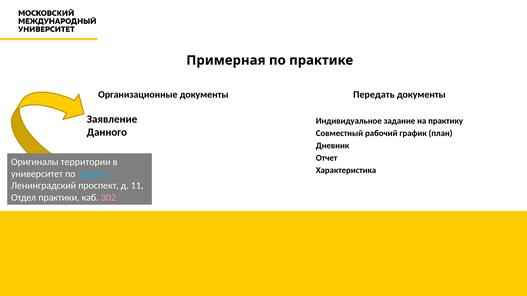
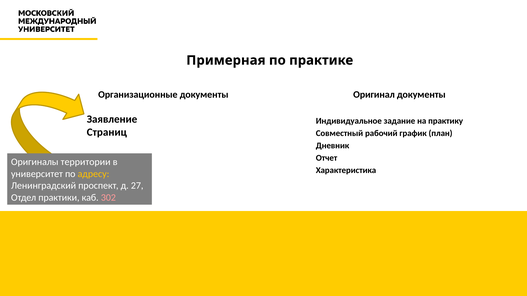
Передать: Передать -> Оригинал
Данного: Данного -> Страниц
адресу colour: light blue -> yellow
11: 11 -> 27
